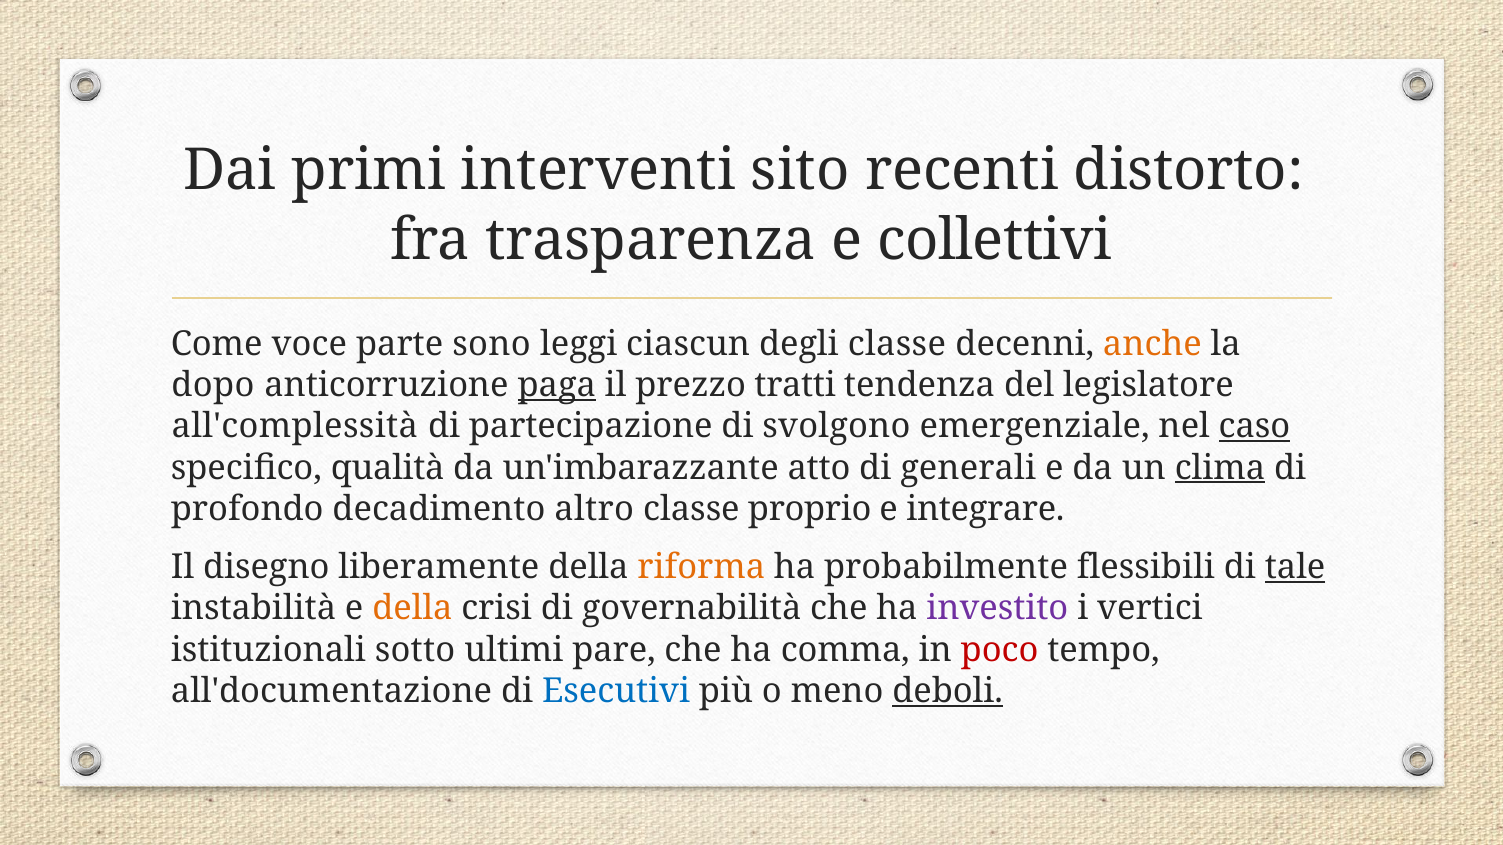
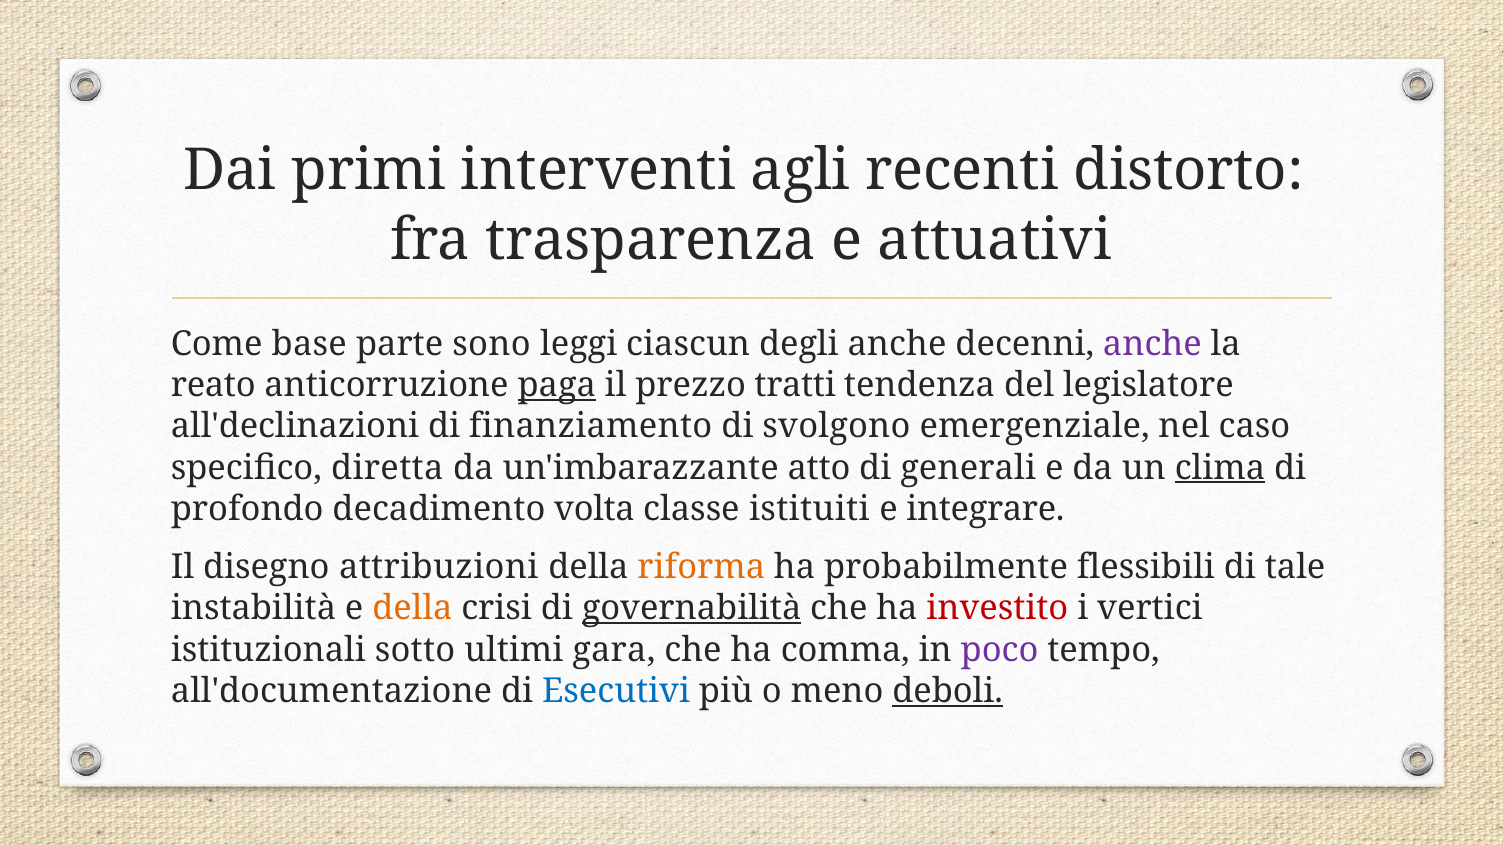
sito: sito -> agli
collettivi: collettivi -> attuativi
voce: voce -> base
degli classe: classe -> anche
anche at (1152, 344) colour: orange -> purple
dopo: dopo -> reato
all'complessità: all'complessità -> all'declinazioni
partecipazione: partecipazione -> finanziamento
caso underline: present -> none
qualità: qualità -> diretta
altro: altro -> volta
proprio: proprio -> istituiti
liberamente: liberamente -> attribuzioni
tale underline: present -> none
governabilità underline: none -> present
investito colour: purple -> red
pare: pare -> gara
poco colour: red -> purple
